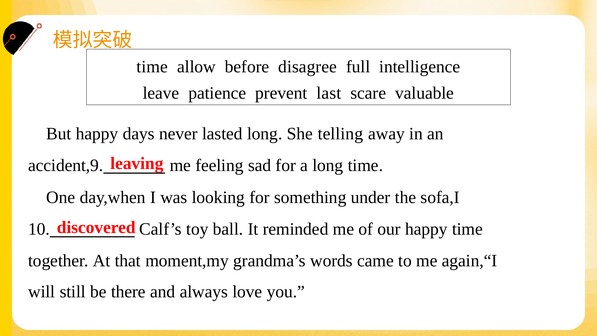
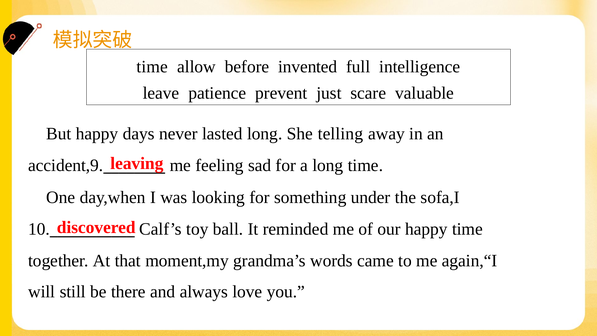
disagree: disagree -> invented
last: last -> just
